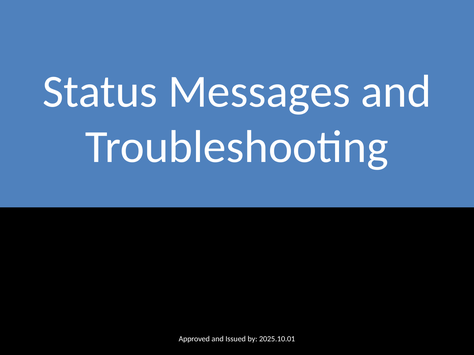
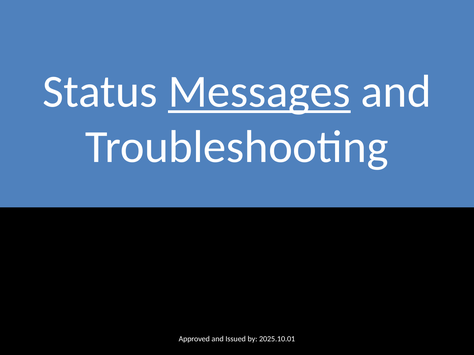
Messages underline: none -> present
